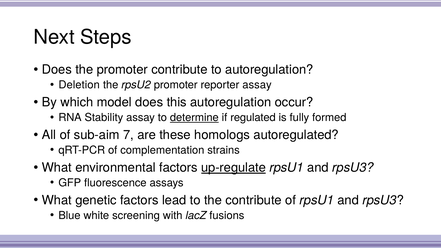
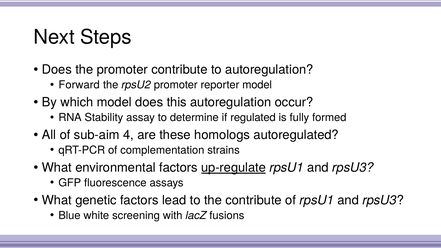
Deletion: Deletion -> Forward
reporter assay: assay -> model
determine underline: present -> none
7: 7 -> 4
